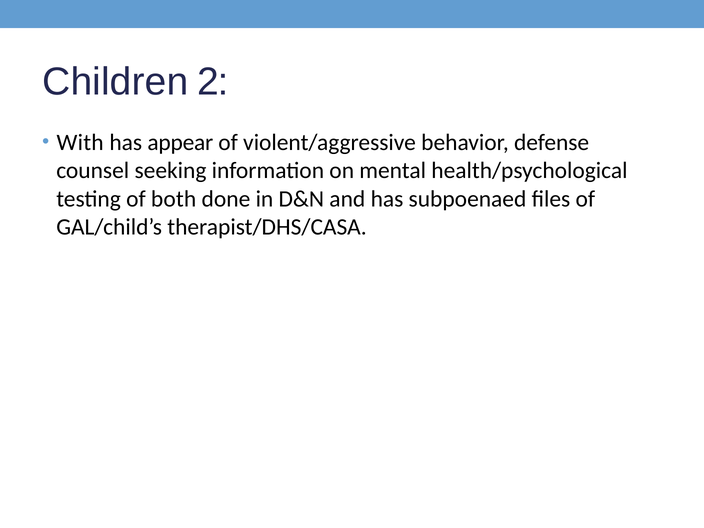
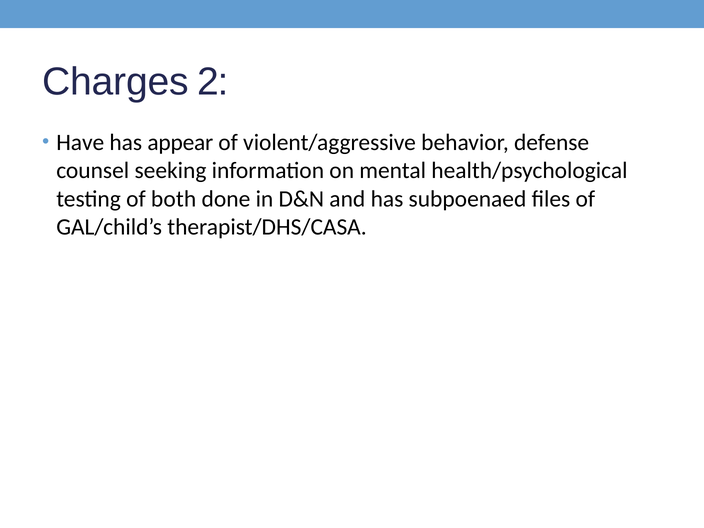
Children: Children -> Charges
With: With -> Have
